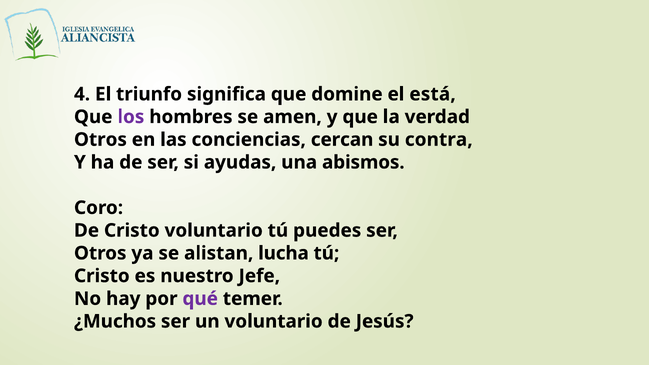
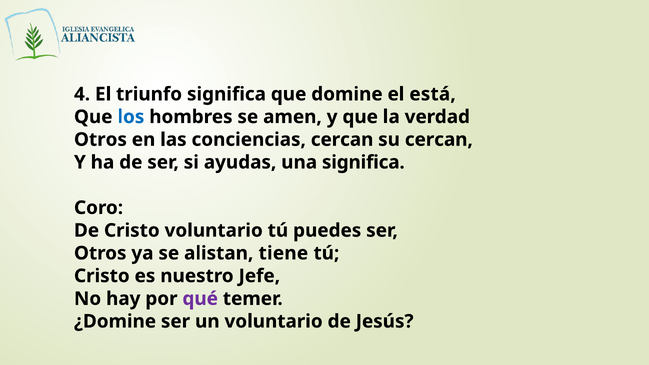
los colour: purple -> blue
su contra: contra -> cercan
una abismos: abismos -> significa
lucha: lucha -> tiene
¿Muchos: ¿Muchos -> ¿Domine
